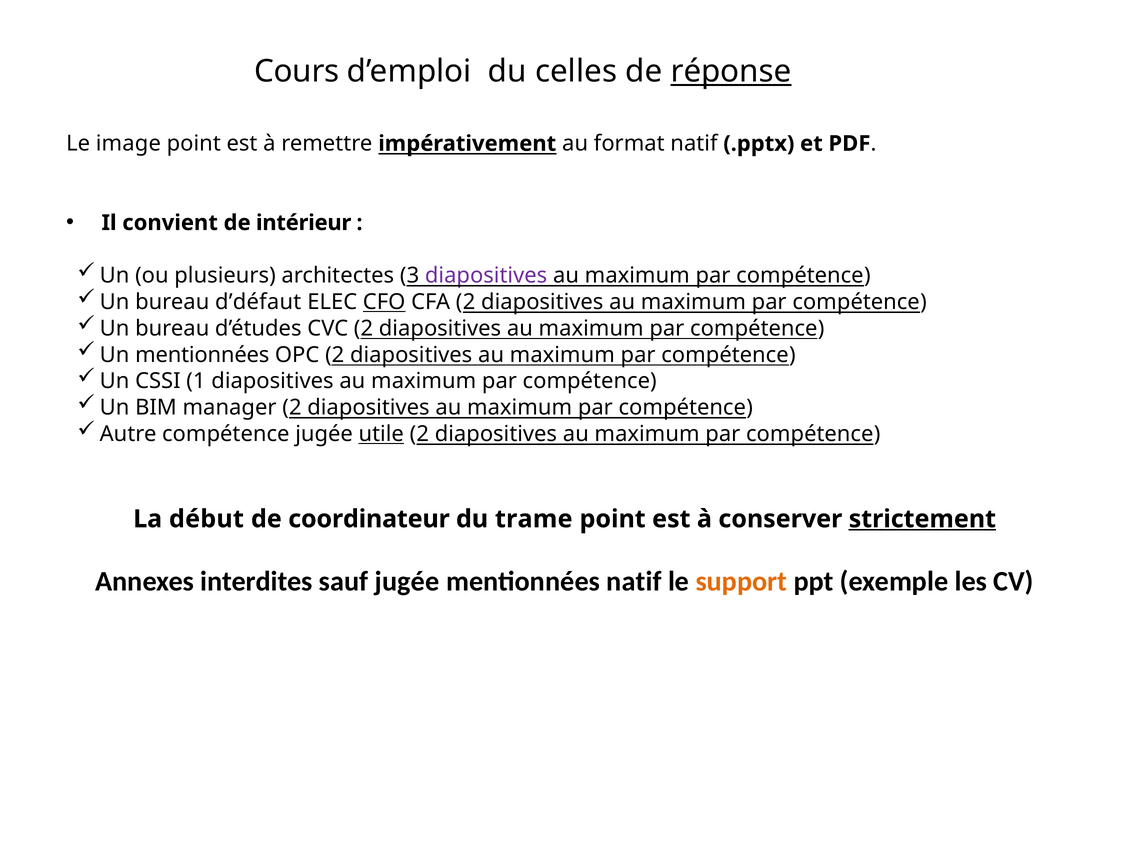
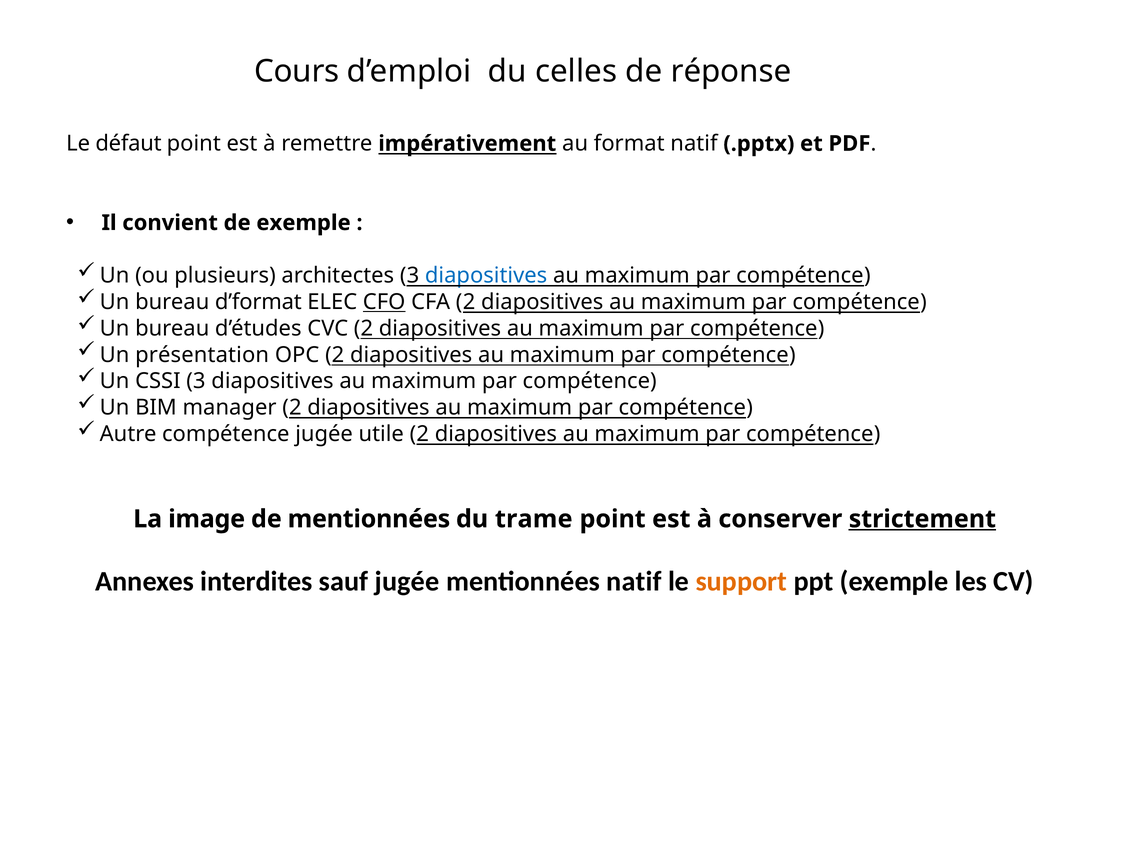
réponse underline: present -> none
image: image -> défaut
de intérieur: intérieur -> exemple
diapositives at (486, 275) colour: purple -> blue
d’défaut: d’défaut -> d’format
Un mentionnées: mentionnées -> présentation
CSSI 1: 1 -> 3
utile underline: present -> none
début: début -> image
de coordinateur: coordinateur -> mentionnées
